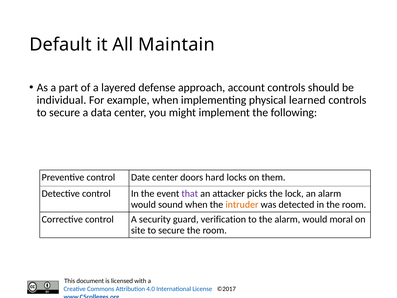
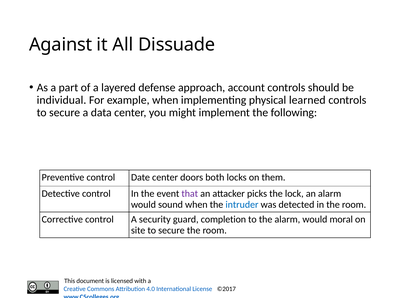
Default: Default -> Against
Maintain: Maintain -> Dissuade
hard: hard -> both
intruder colour: orange -> blue
verification: verification -> completion
